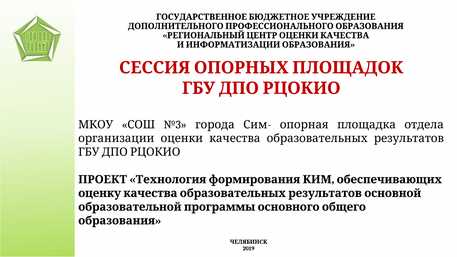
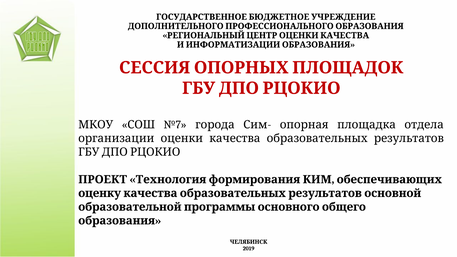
№3: №3 -> №7
